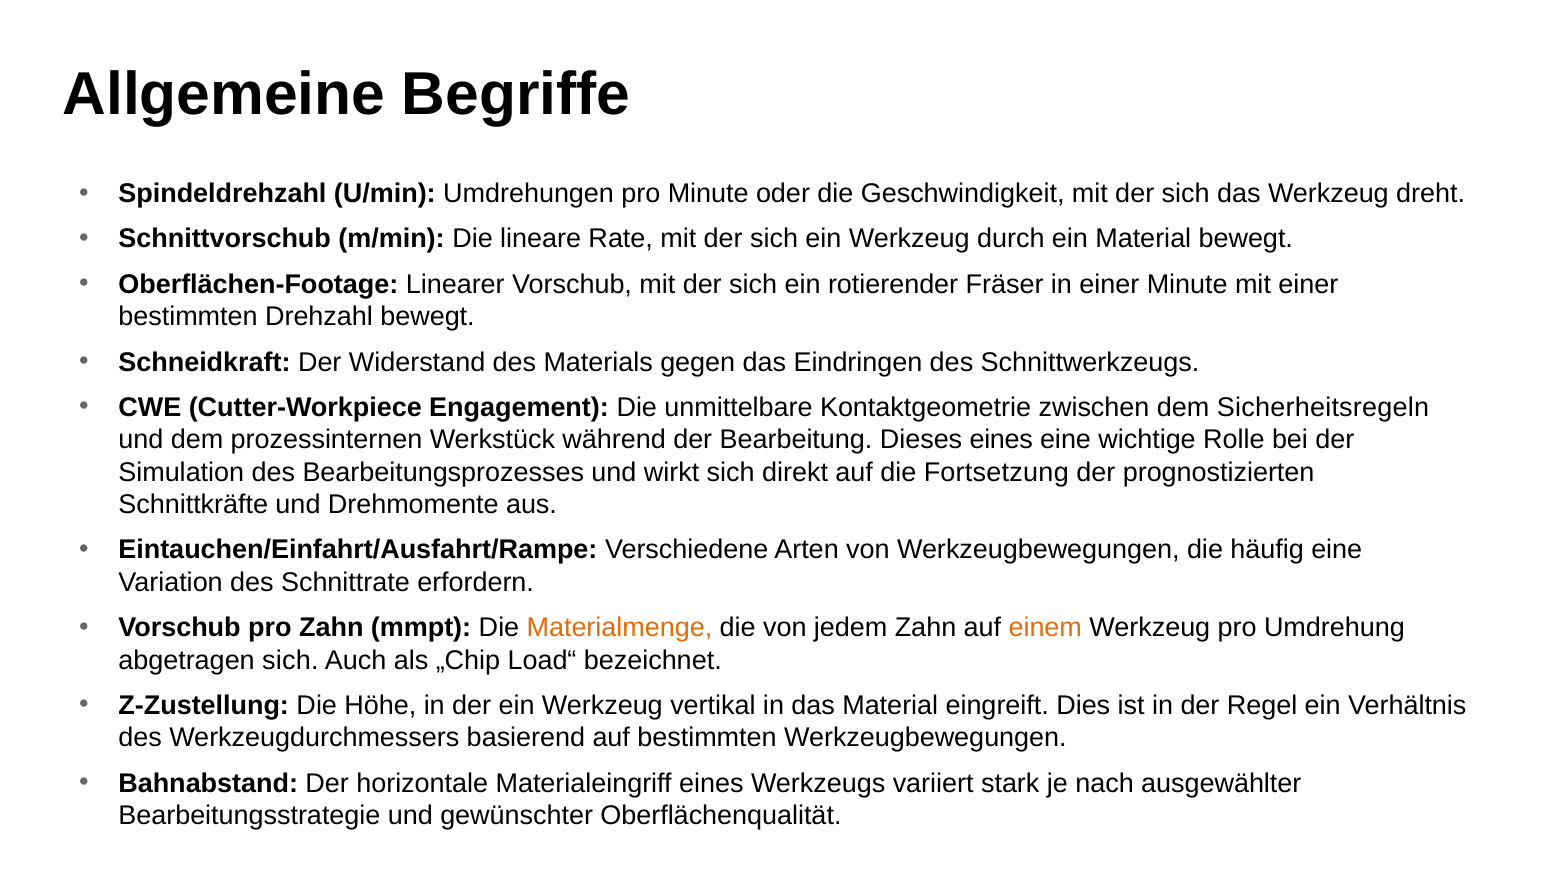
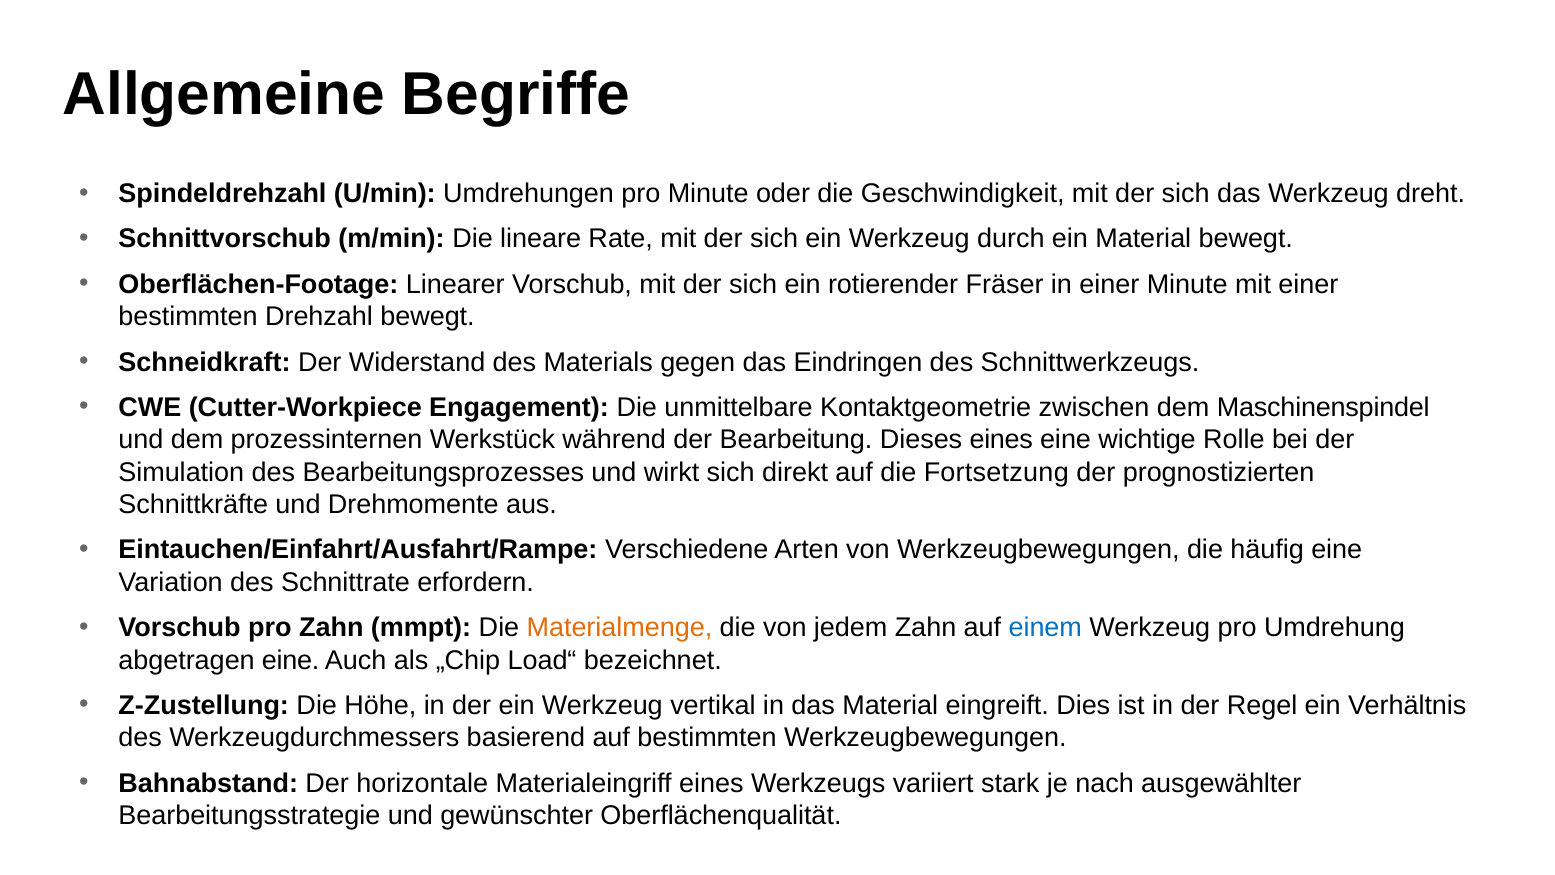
Sicherheitsregeln: Sicherheitsregeln -> Maschinenspindel
einem colour: orange -> blue
abgetragen sich: sich -> eine
